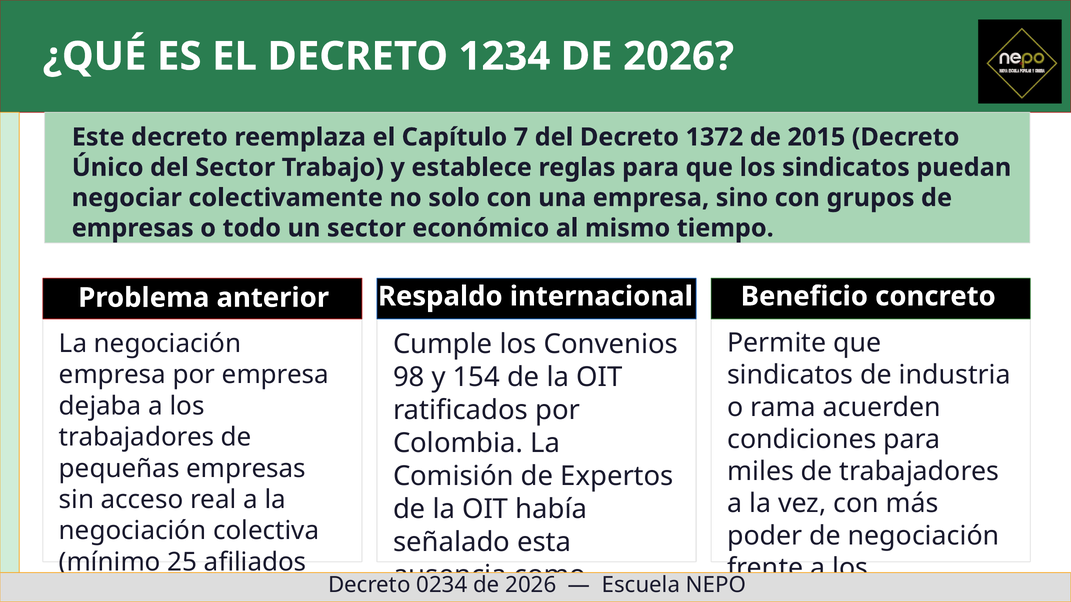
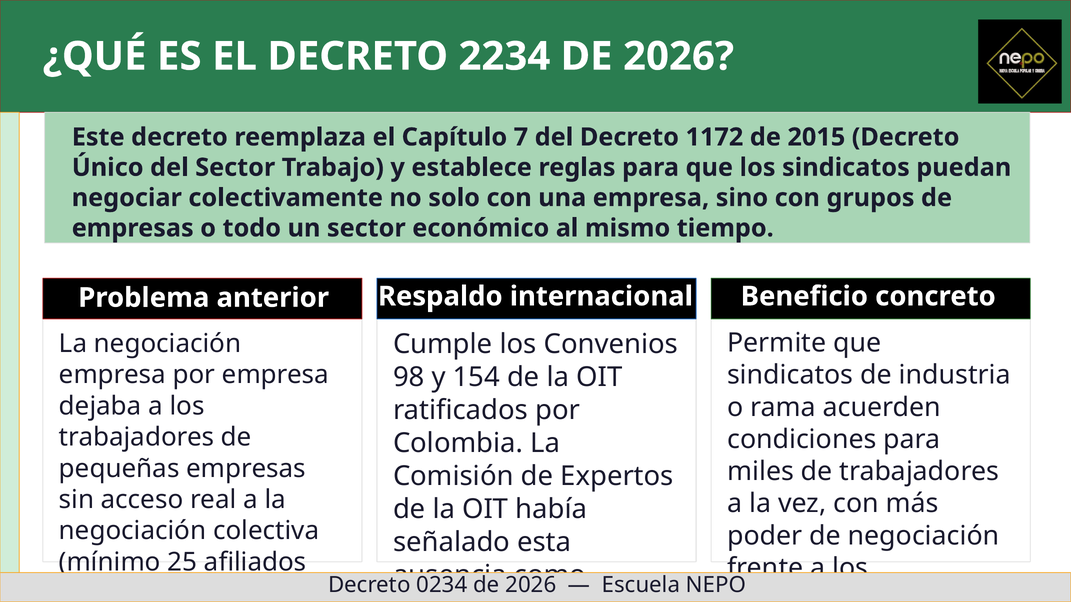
1234: 1234 -> 2234
1372: 1372 -> 1172
